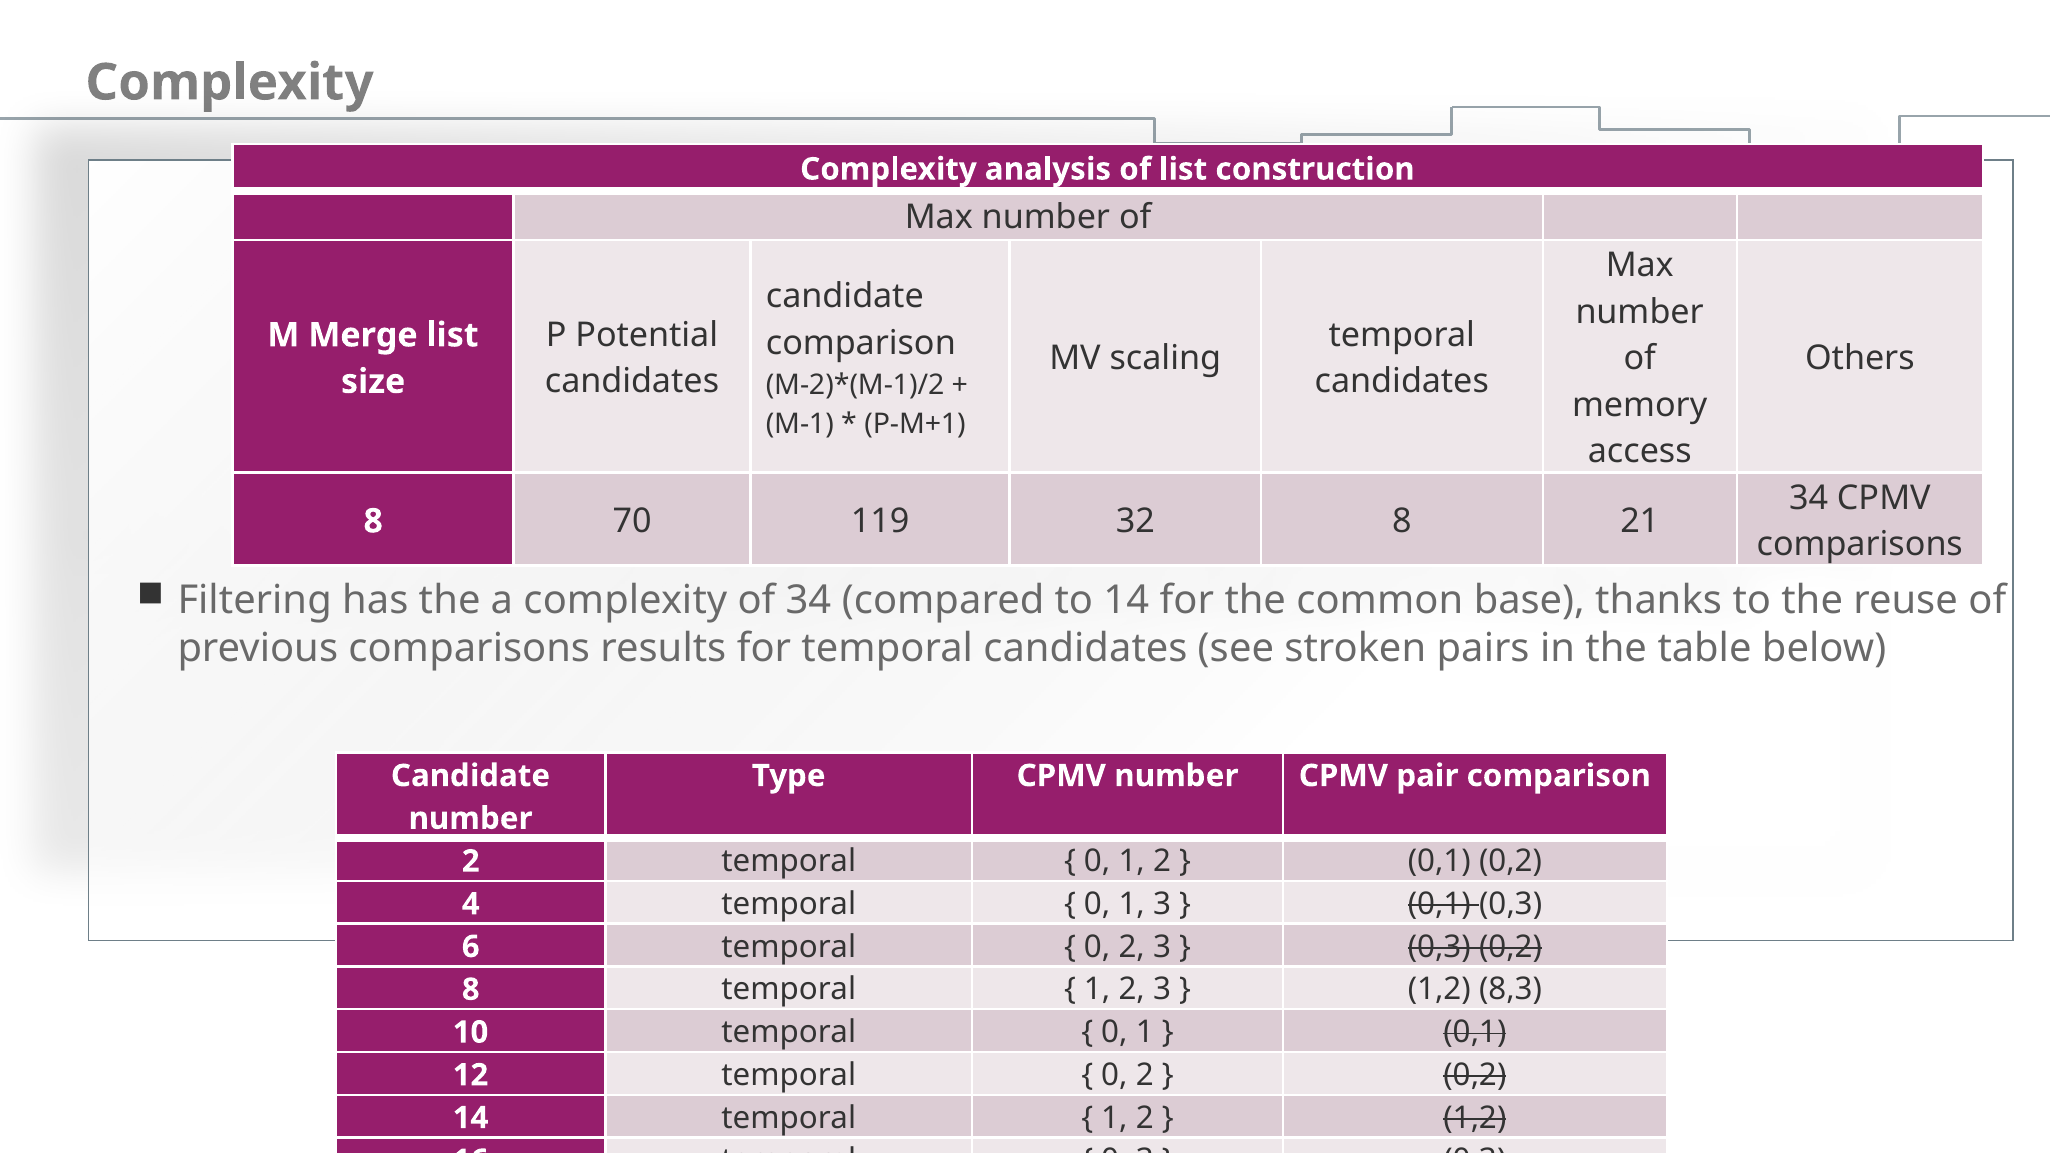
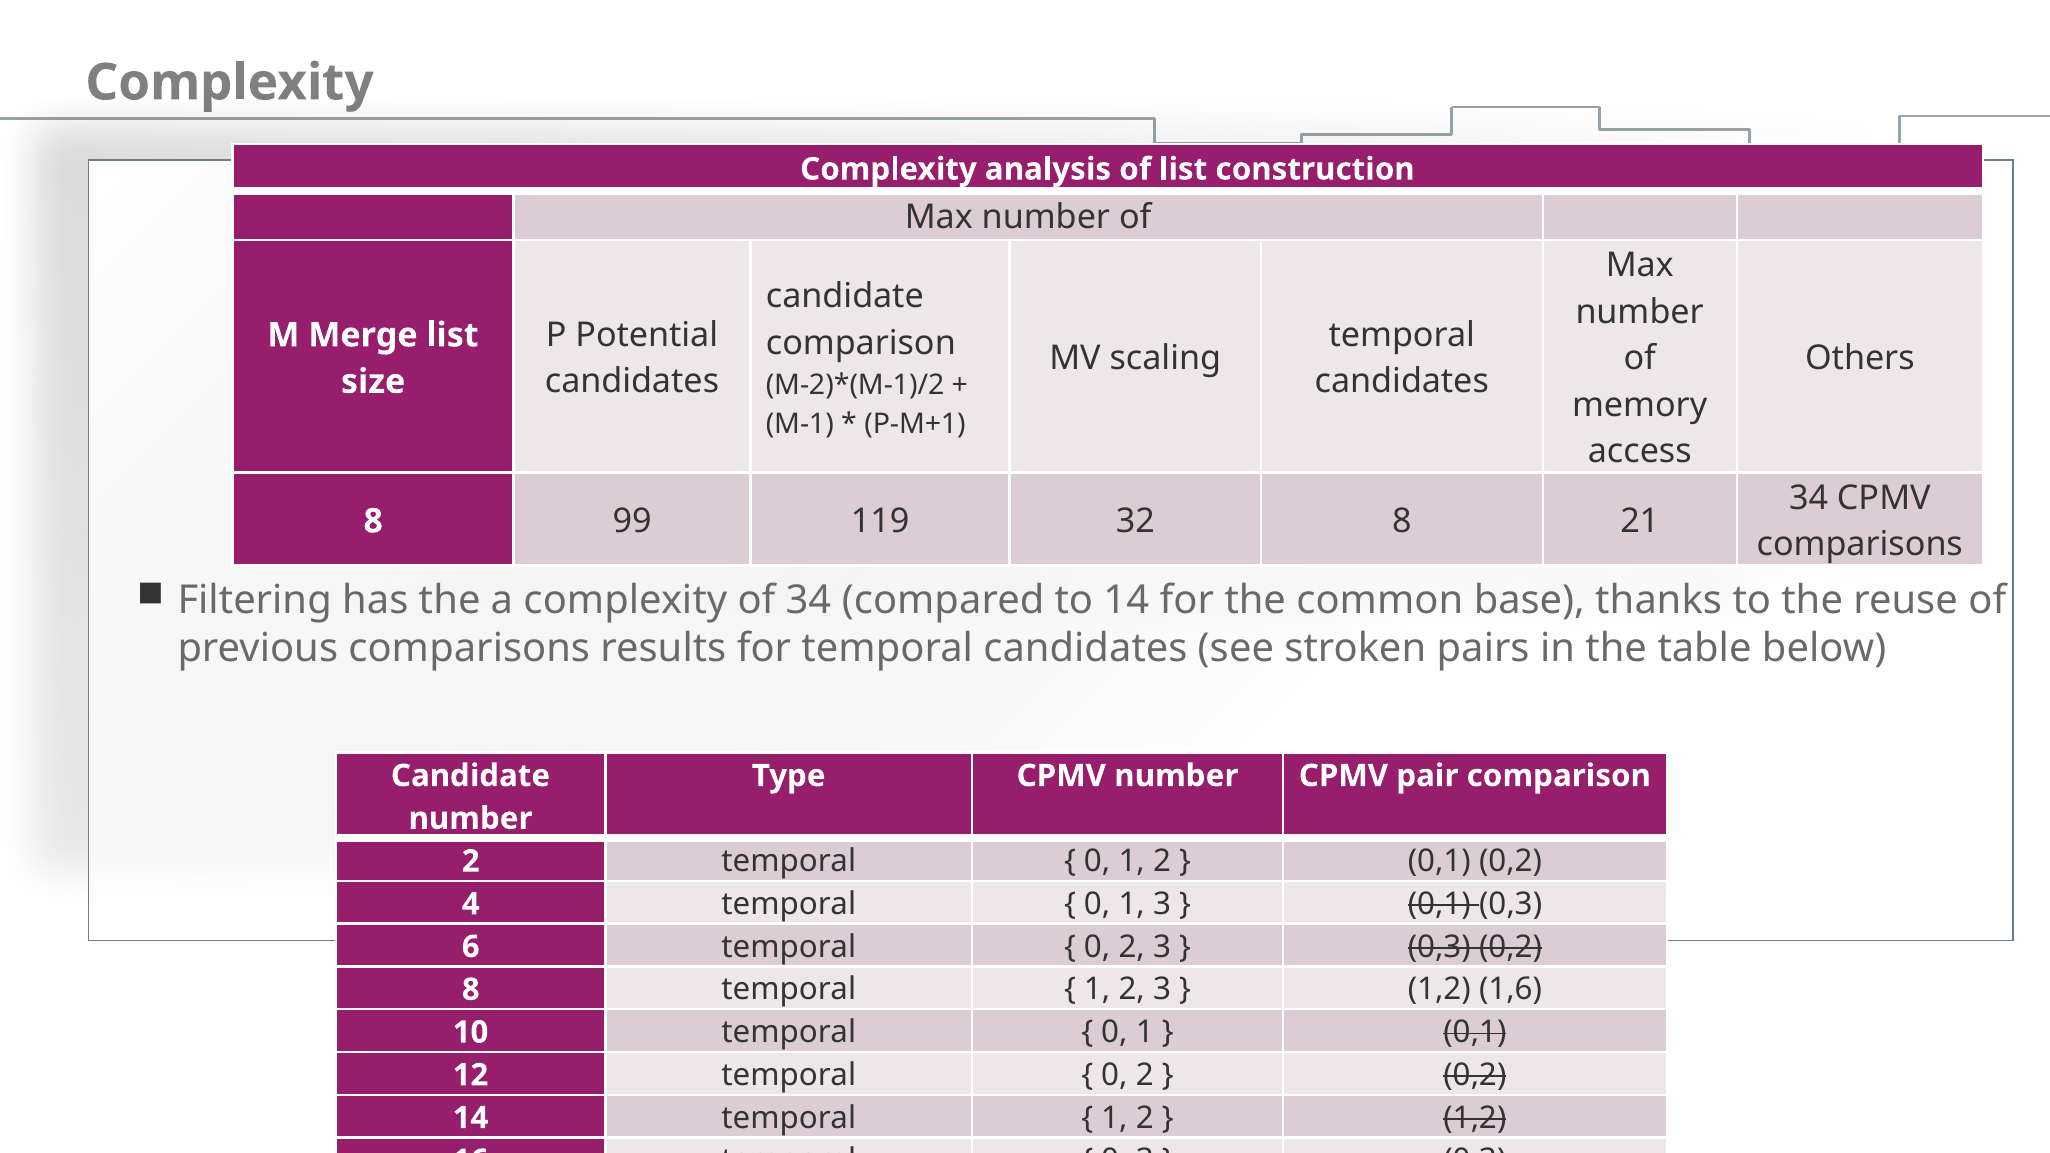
70: 70 -> 99
8,3: 8,3 -> 1,6
